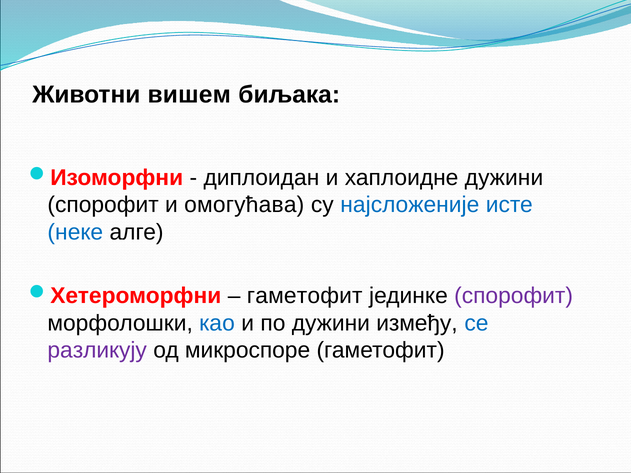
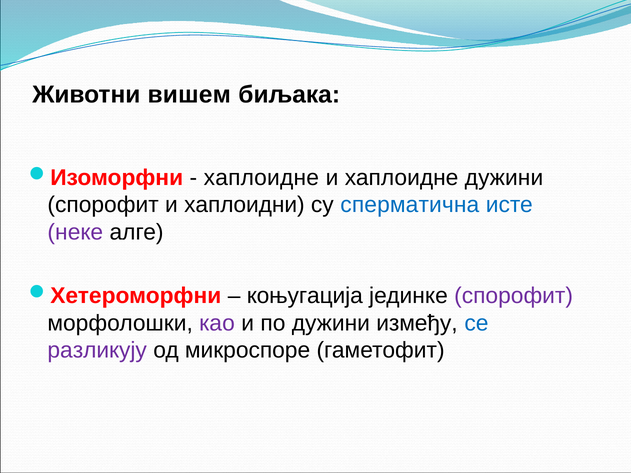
диплоидан at (261, 178): диплоидан -> хаплоидне
омогућава: омогућава -> хаплоидни
најсложеније: најсложеније -> сперматична
неке colour: blue -> purple
гаметофит at (305, 296): гаметофит -> коњугација
као colour: blue -> purple
